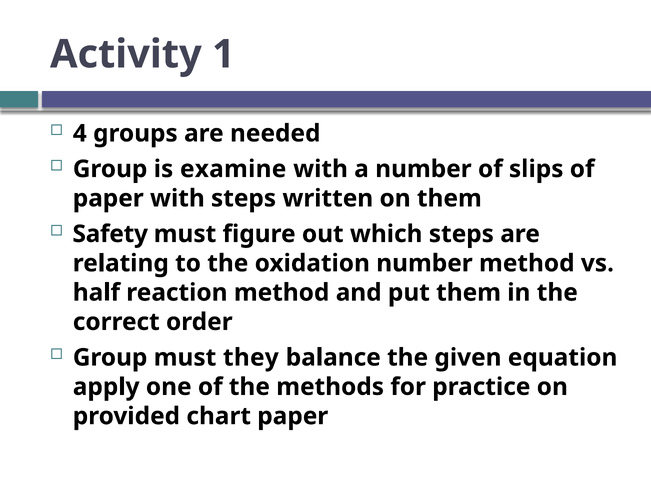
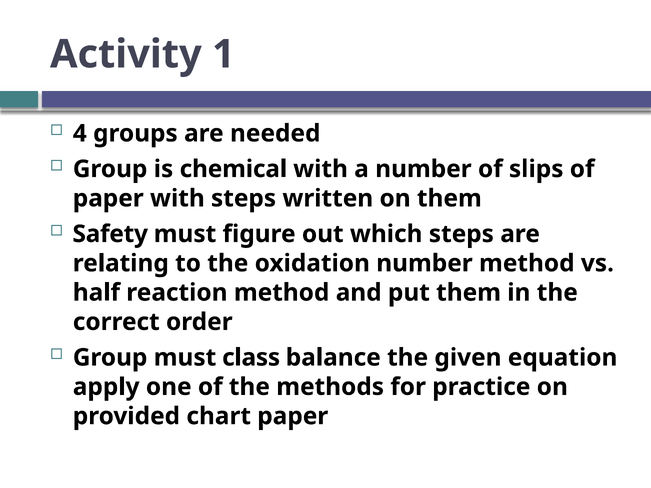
examine: examine -> chemical
they: they -> class
